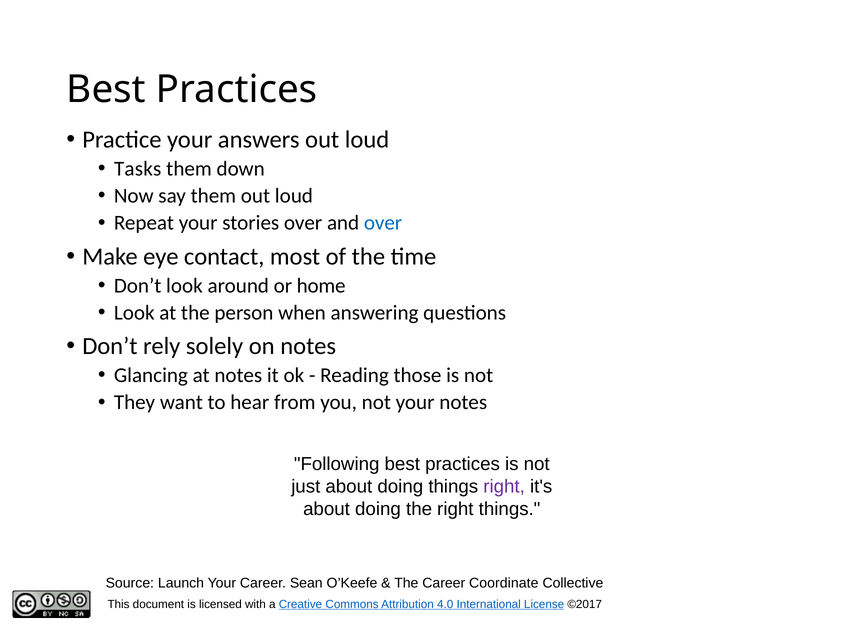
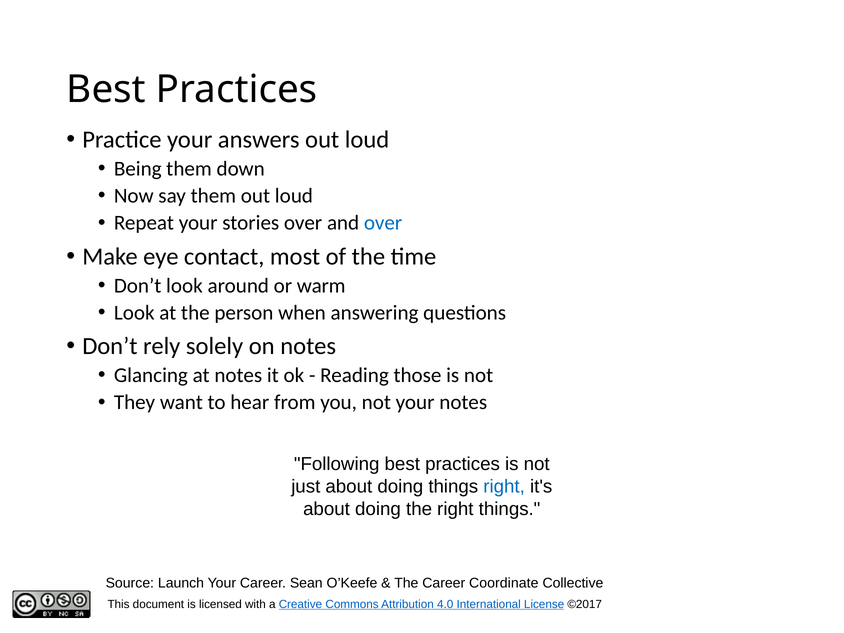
Tasks: Tasks -> Being
home: home -> warm
right at (504, 487) colour: purple -> blue
